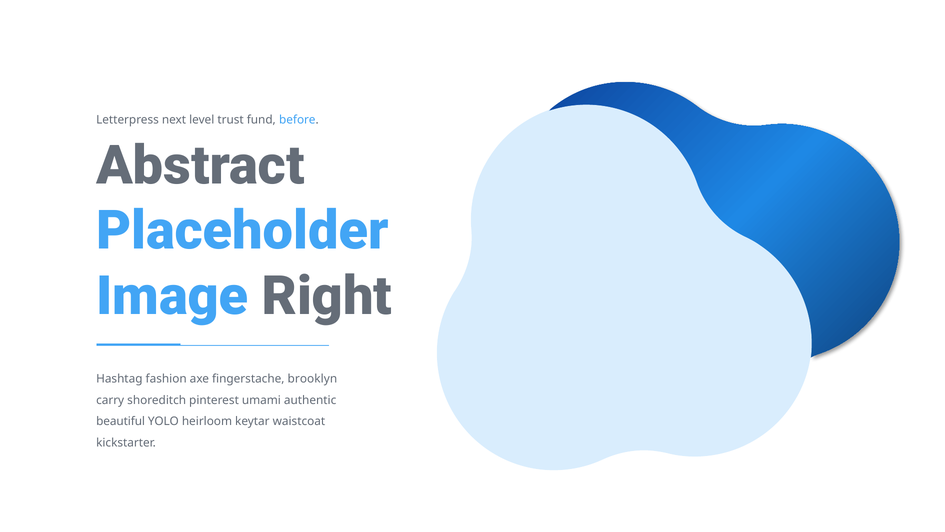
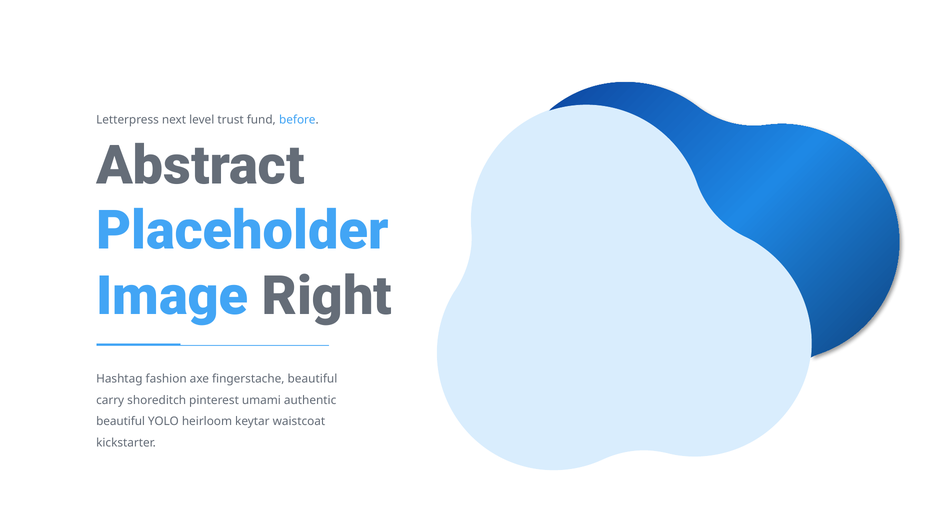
fingerstache brooklyn: brooklyn -> beautiful
